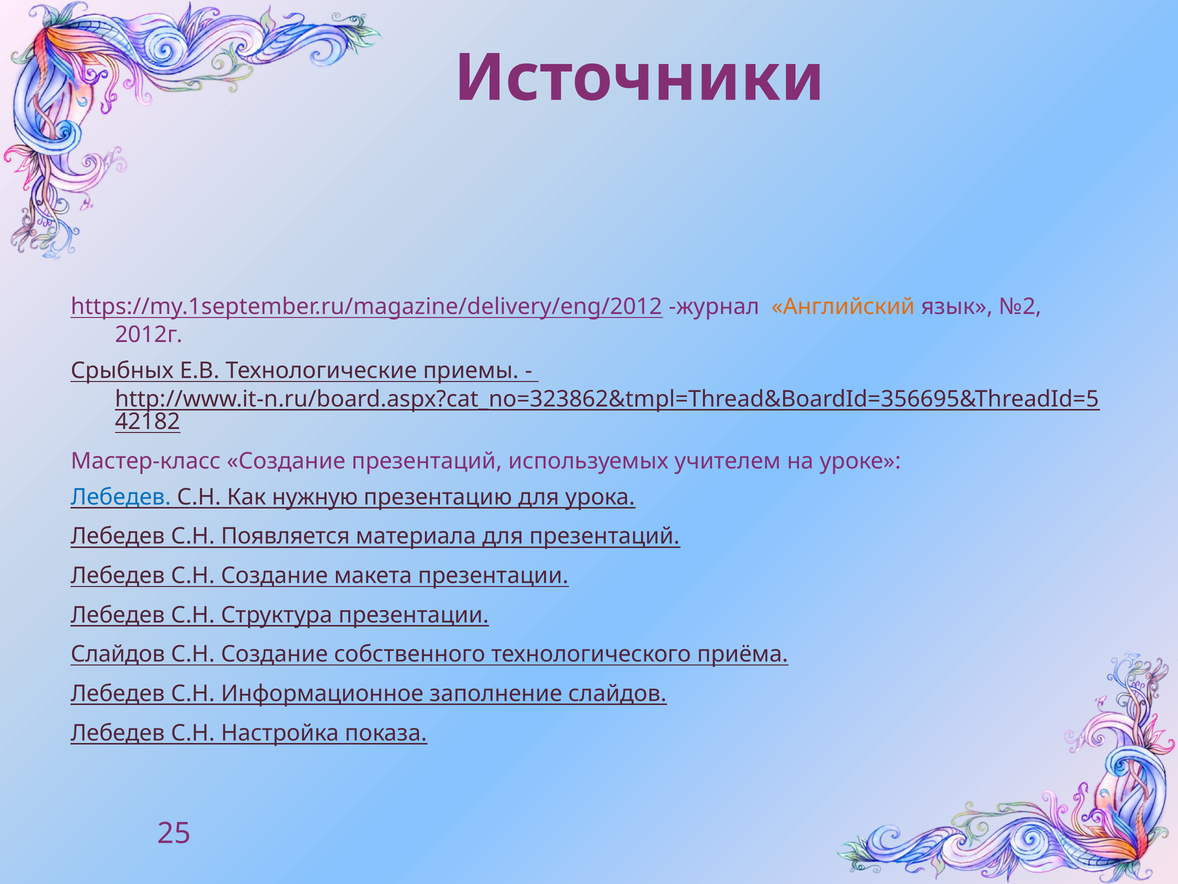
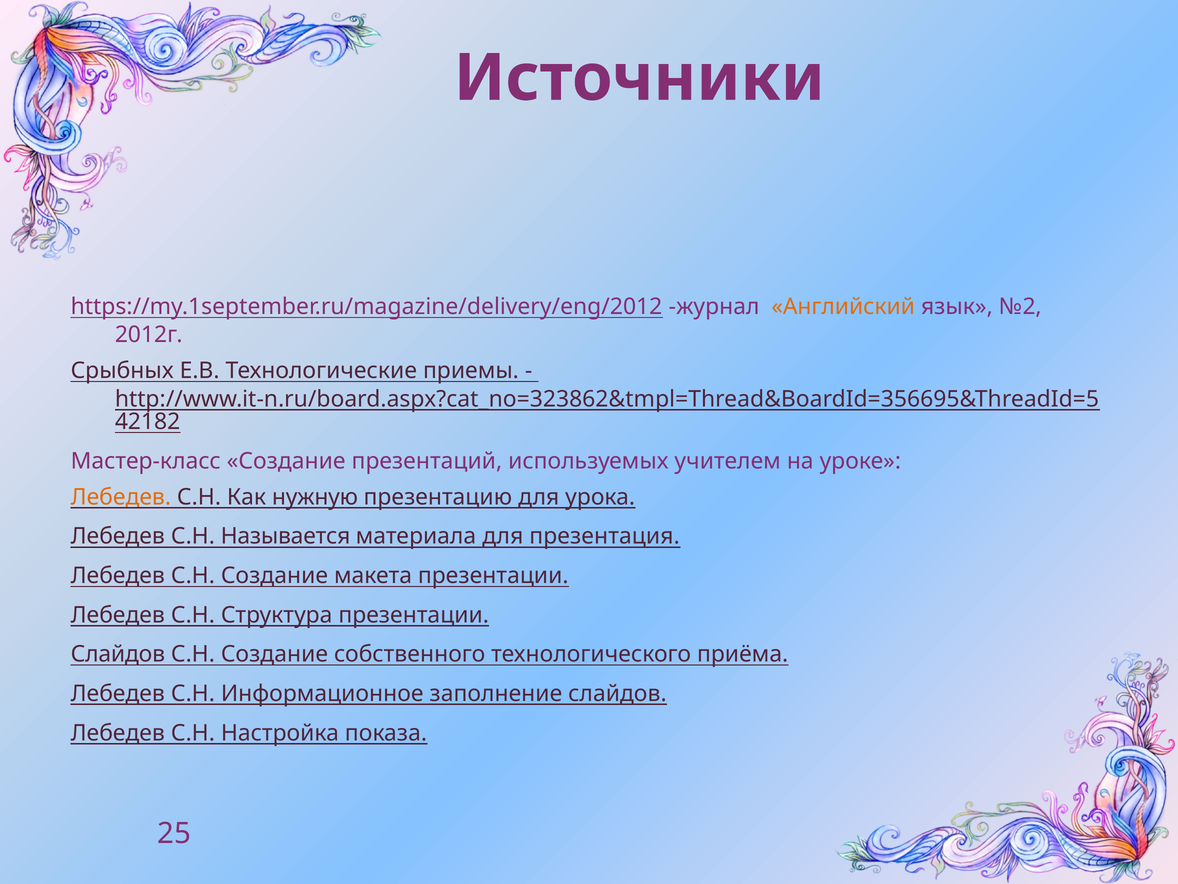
Лебедев at (121, 497) colour: blue -> orange
Появляется: Появляется -> Называется
для презентаций: презентаций -> презентация
